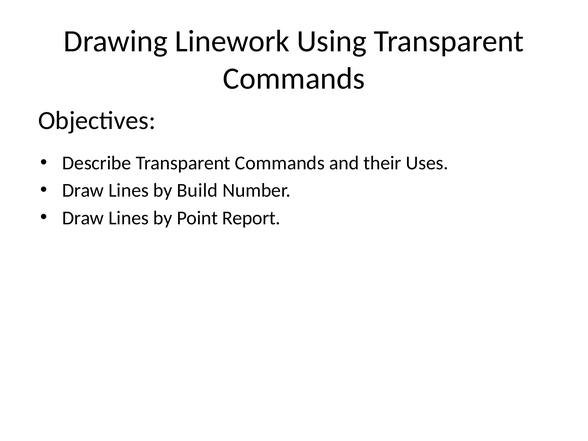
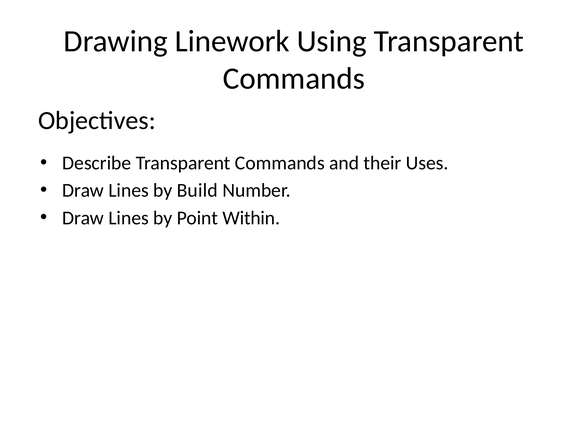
Report: Report -> Within
